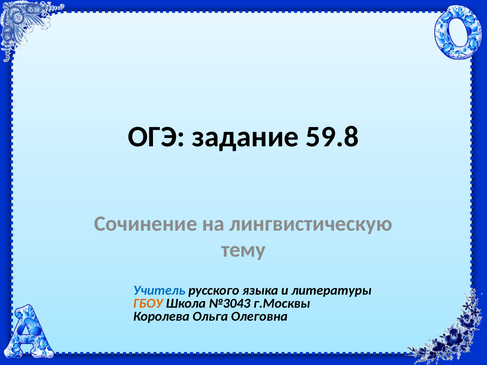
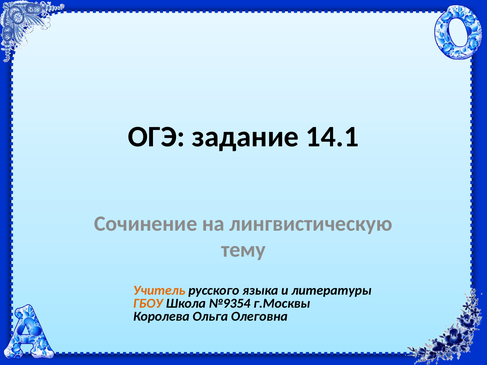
59.8: 59.8 -> 14.1
Учитель colour: blue -> orange
№3043: №3043 -> №9354
